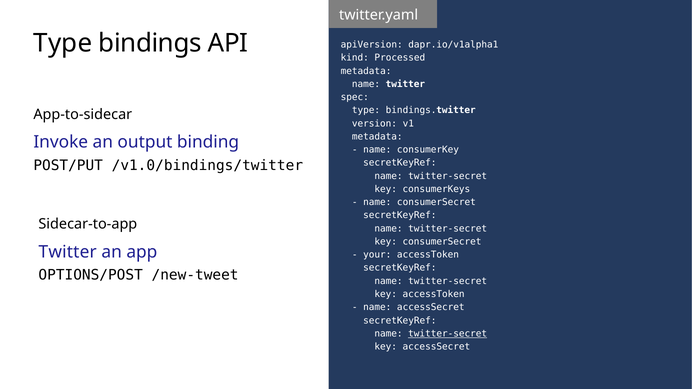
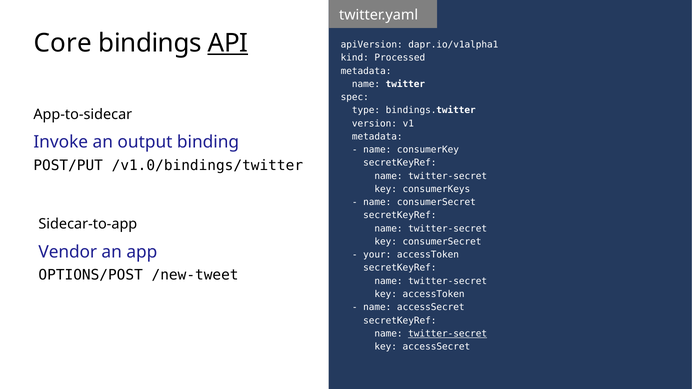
Type at (63, 43): Type -> Core
API underline: none -> present
Twitter at (68, 252): Twitter -> Vendor
